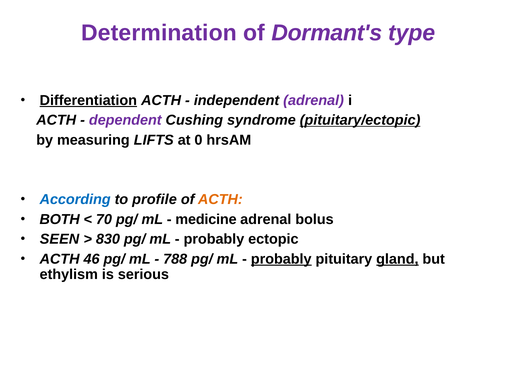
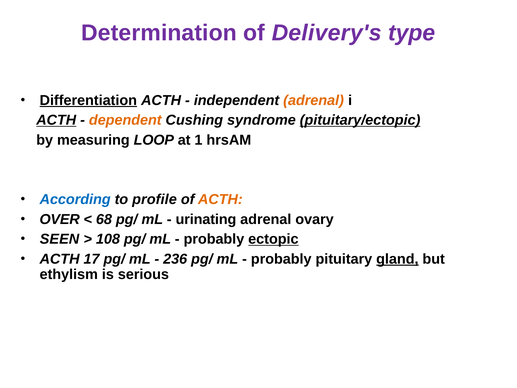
Dormant's: Dormant's -> Delivery's
adrenal at (314, 100) colour: purple -> orange
ACTH at (56, 120) underline: none -> present
dependent colour: purple -> orange
LIFTS: LIFTS -> LOOP
0: 0 -> 1
BOTH: BOTH -> OVER
70: 70 -> 68
medicine: medicine -> urinating
bolus: bolus -> ovary
830: 830 -> 108
ectopic underline: none -> present
46: 46 -> 17
788: 788 -> 236
probably at (281, 259) underline: present -> none
